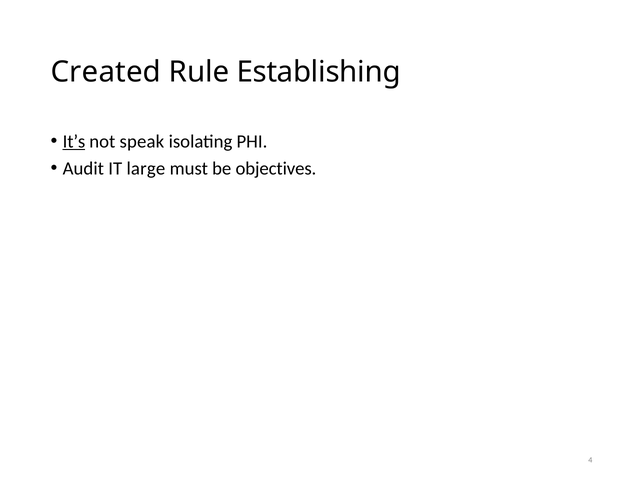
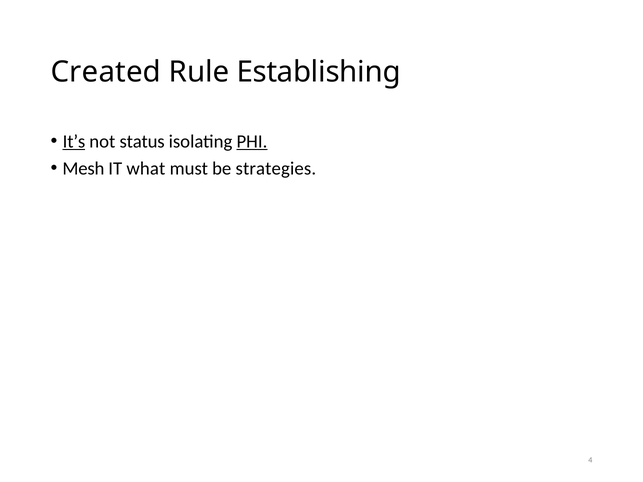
speak: speak -> status
PHI underline: none -> present
Audit: Audit -> Mesh
large: large -> what
objectives: objectives -> strategies
